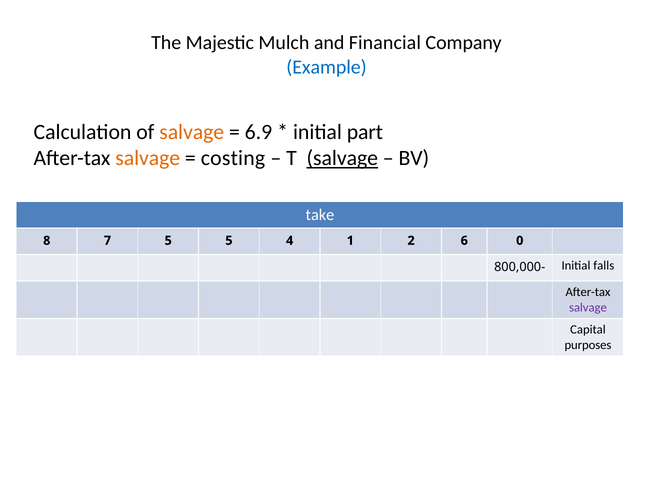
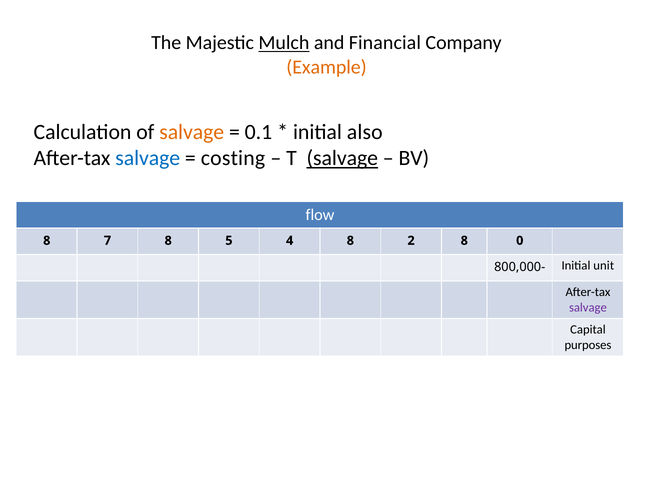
Mulch underline: none -> present
Example colour: blue -> orange
6.9: 6.9 -> 0.1
part: part -> also
salvage at (148, 158) colour: orange -> blue
take: take -> flow
7 5: 5 -> 8
4 1: 1 -> 8
2 6: 6 -> 8
falls: falls -> unit
